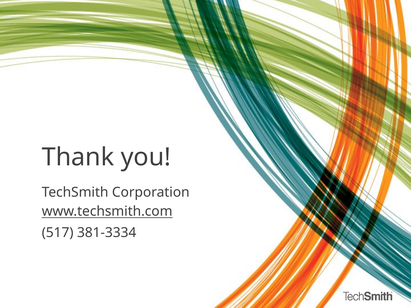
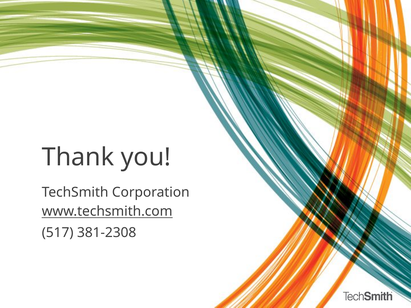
381-3334: 381-3334 -> 381-2308
